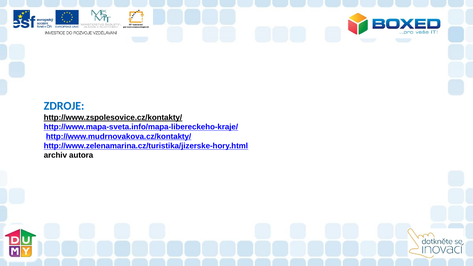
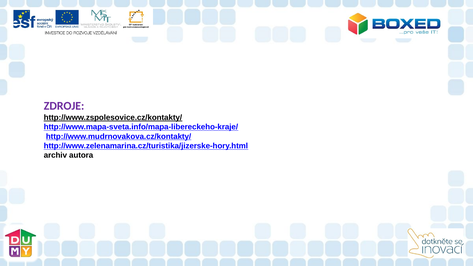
ZDROJE colour: blue -> purple
